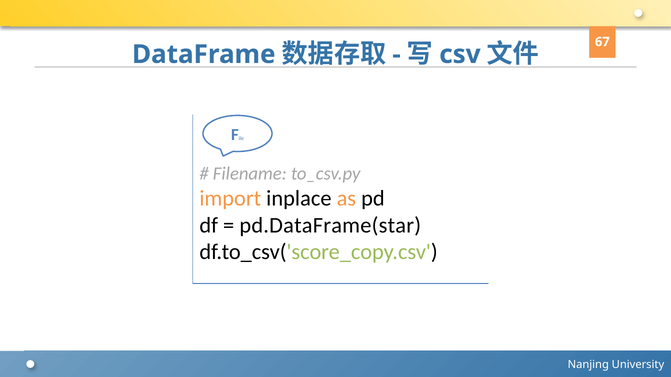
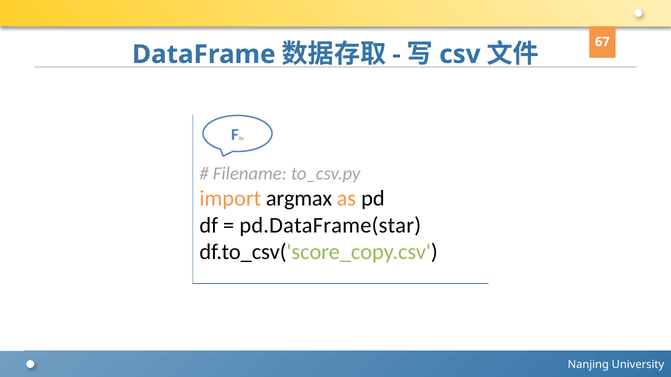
inplace: inplace -> argmax
